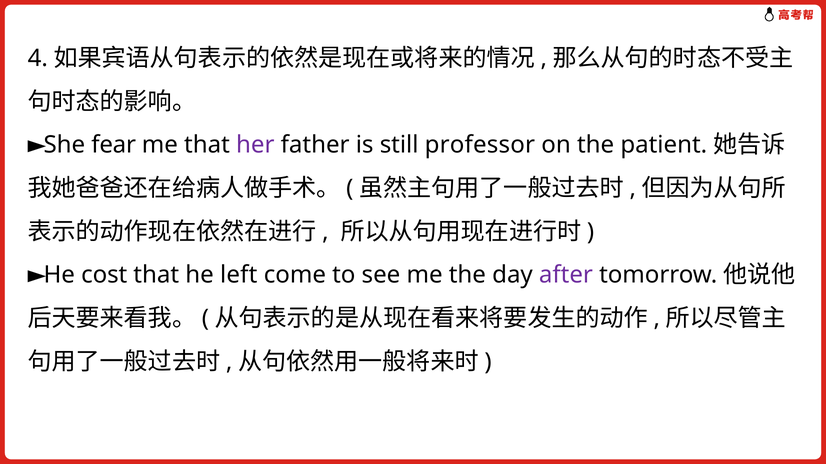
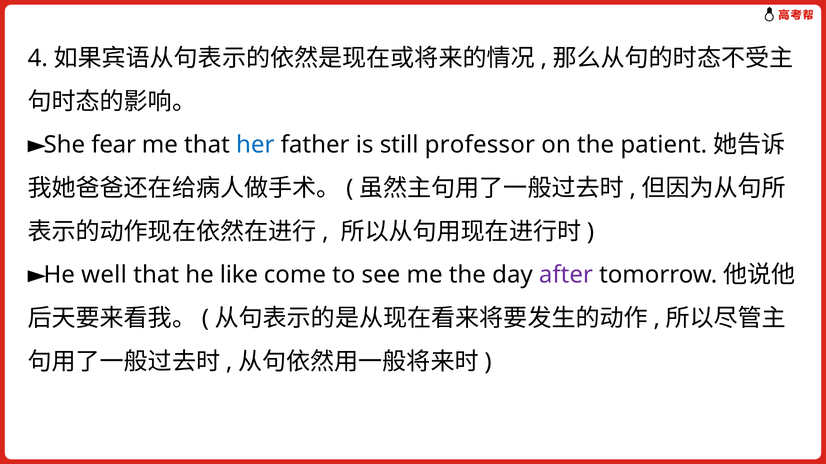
her colour: purple -> blue
cost: cost -> well
left: left -> like
